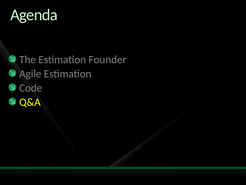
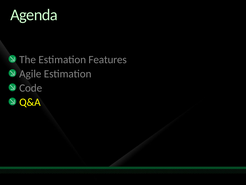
Founder: Founder -> Features
